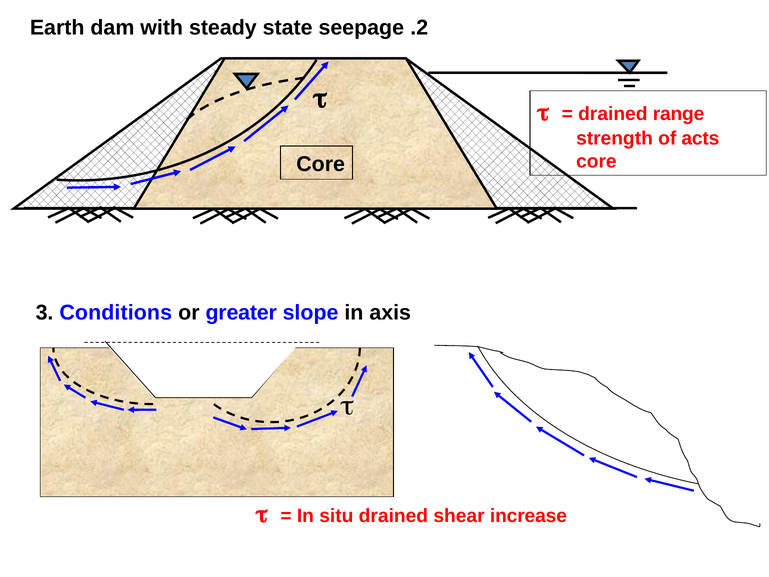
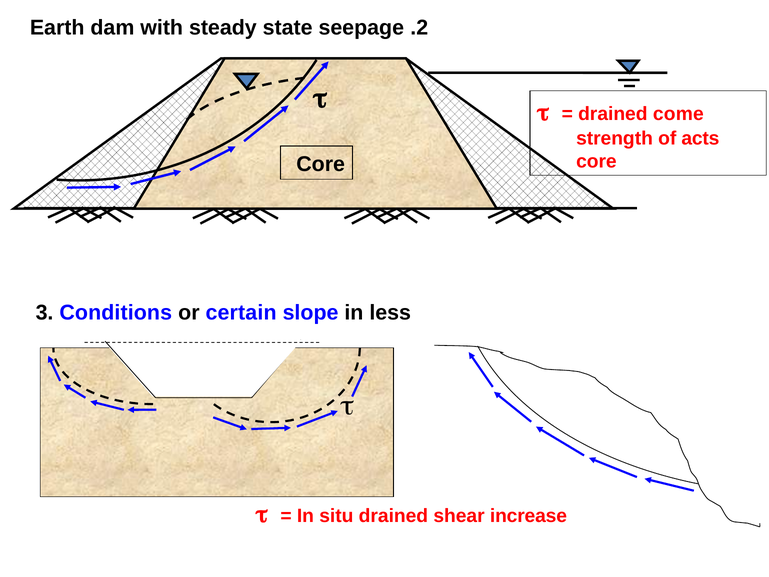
range: range -> come
greater: greater -> certain
axis: axis -> less
